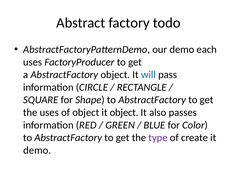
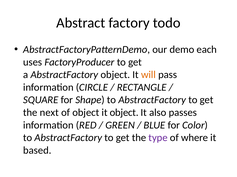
will colour: blue -> orange
the uses: uses -> next
create: create -> where
demo at (37, 151): demo -> based
